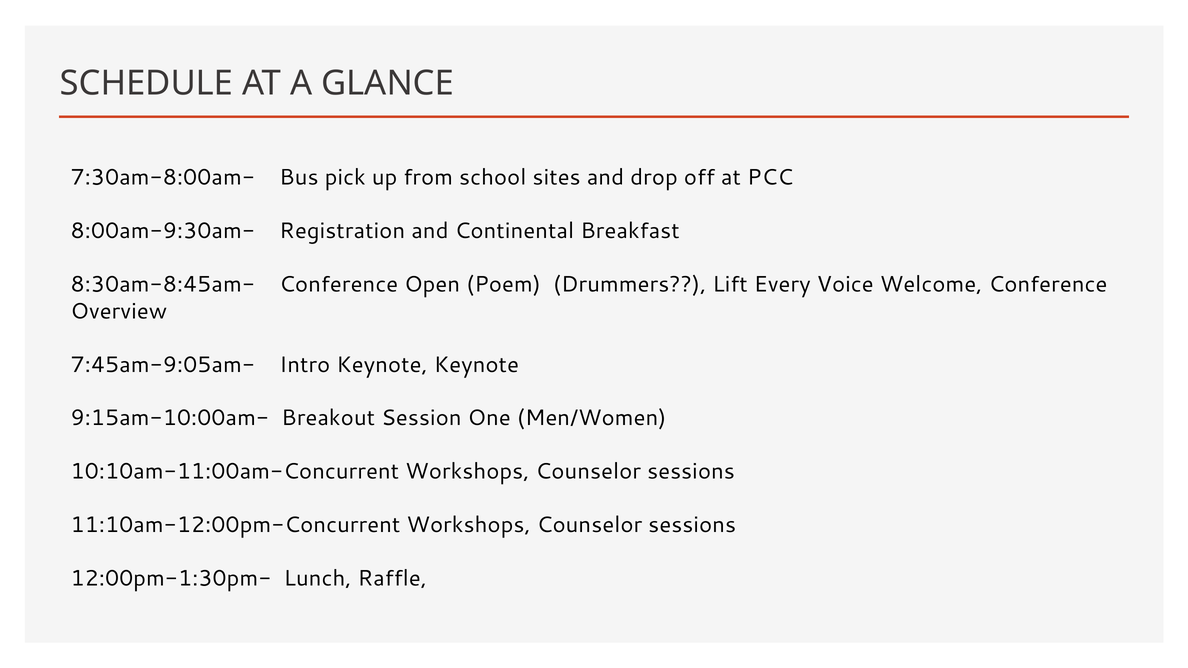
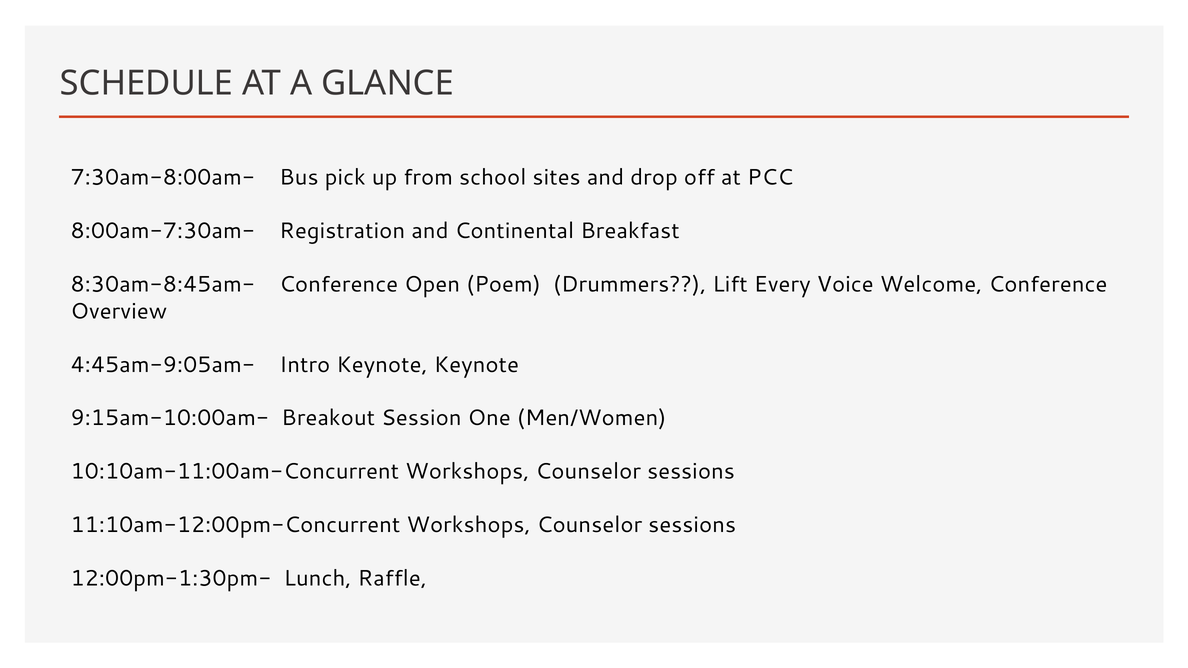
8:00am-9:30am-: 8:00am-9:30am- -> 8:00am-7:30am-
7:45am-9:05am-: 7:45am-9:05am- -> 4:45am-9:05am-
